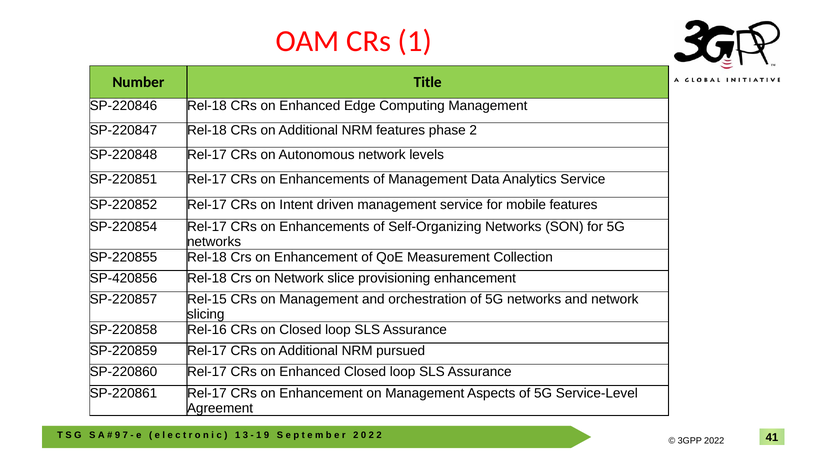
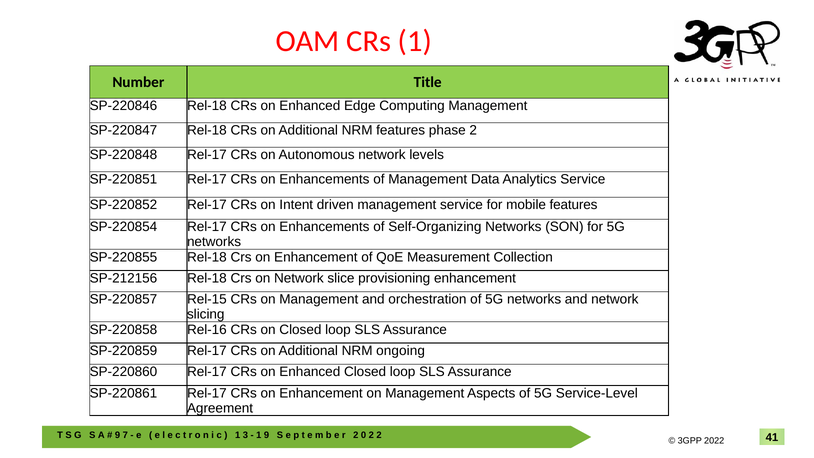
SP-420856: SP-420856 -> SP-212156
pursued: pursued -> ongoing
